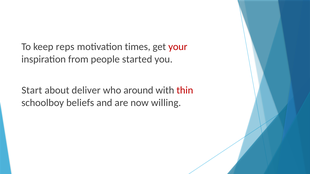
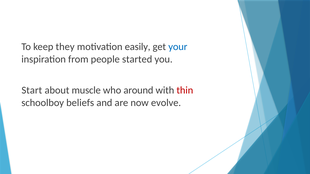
reps: reps -> they
times: times -> easily
your colour: red -> blue
deliver: deliver -> muscle
willing: willing -> evolve
